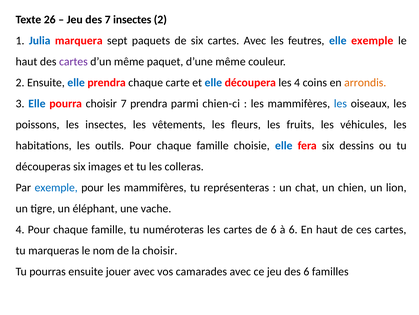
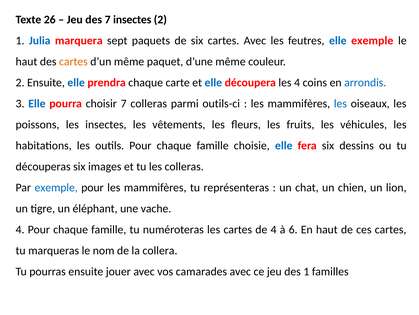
cartes at (73, 61) colour: purple -> orange
arrondis colour: orange -> blue
7 prendra: prendra -> colleras
chien-ci: chien-ci -> outils-ci
de 6: 6 -> 4
la choisir: choisir -> collera
des 6: 6 -> 1
